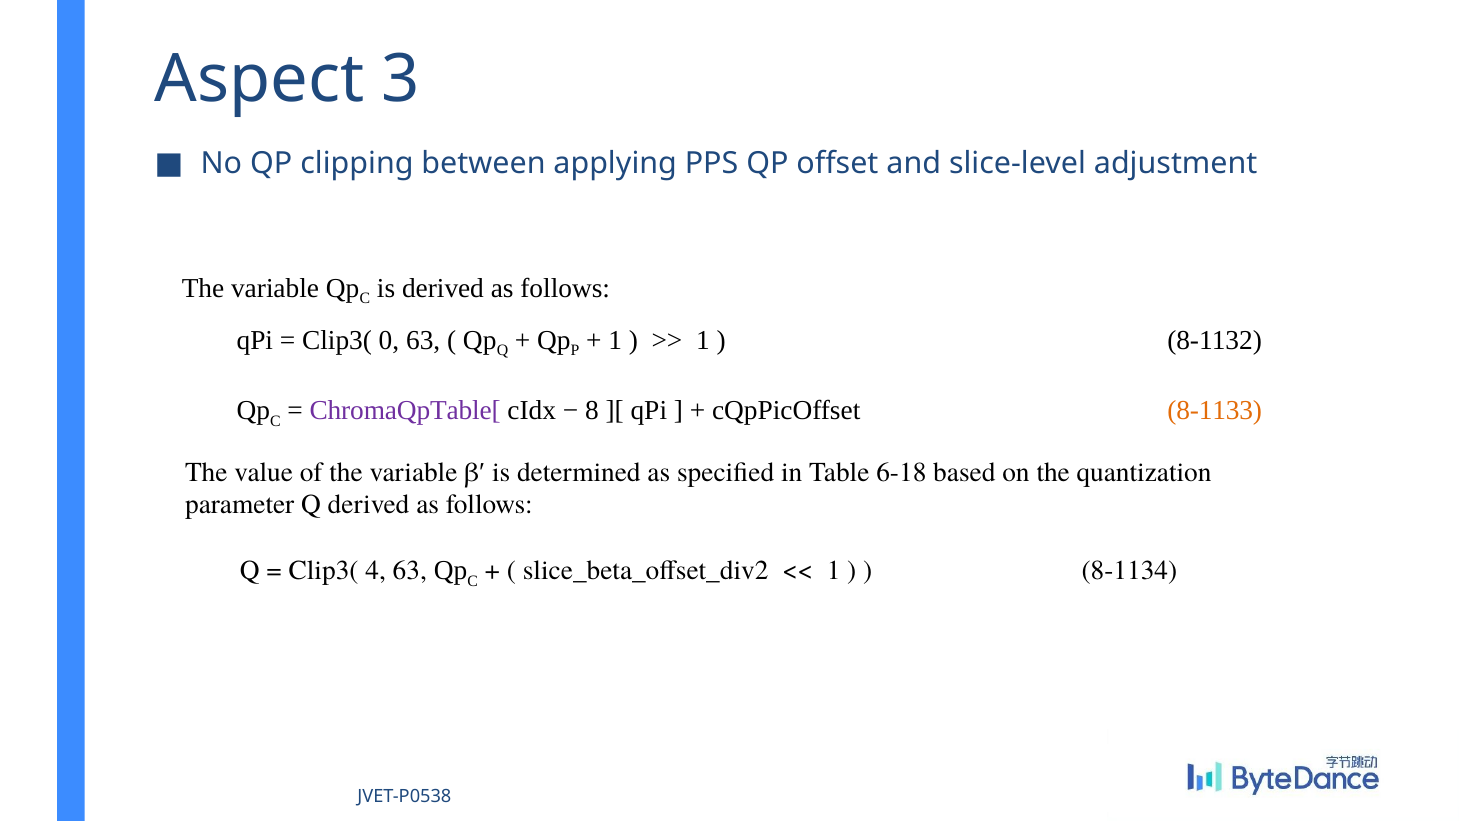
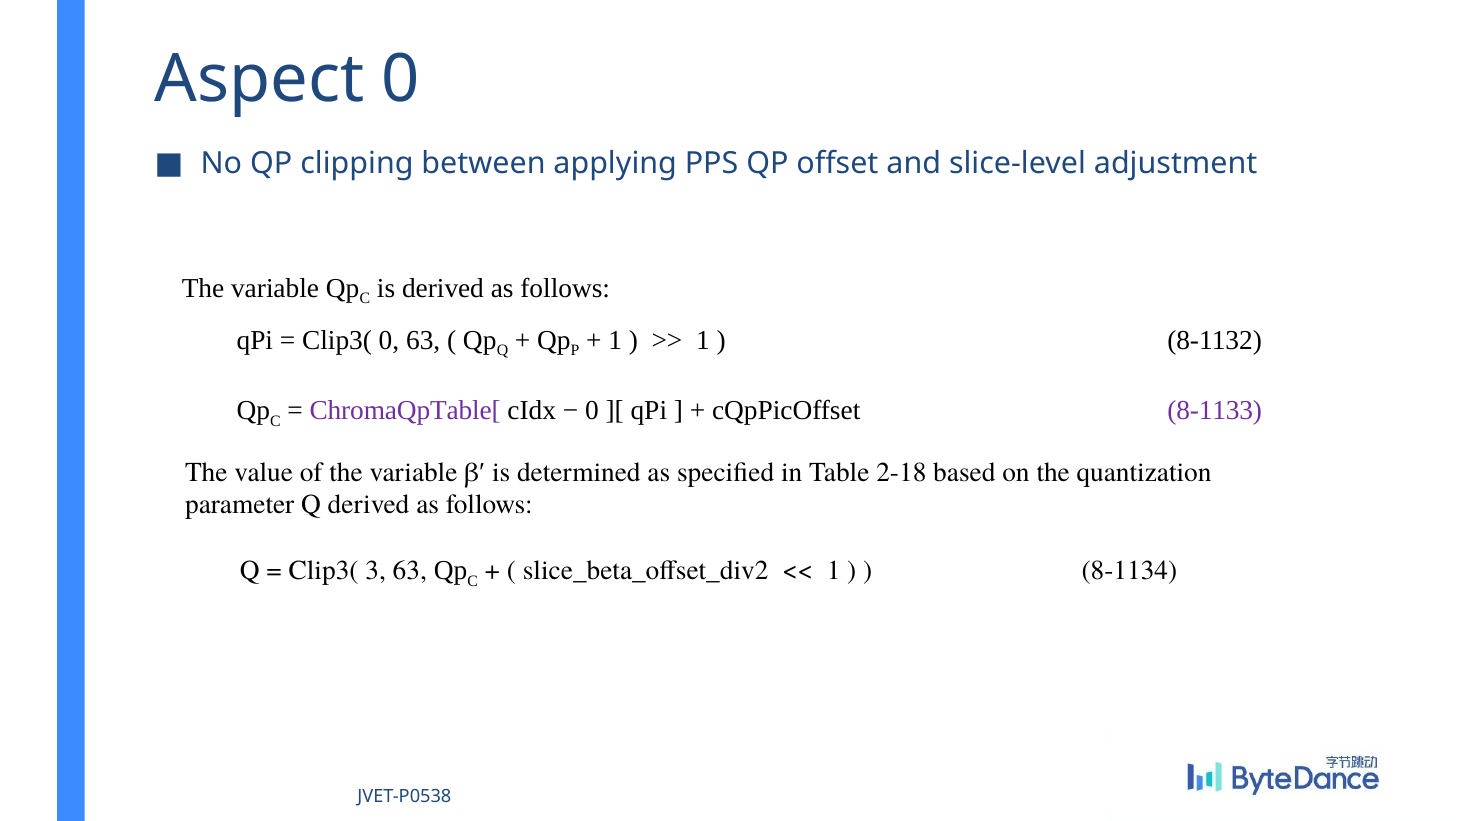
Aspect 3: 3 -> 0
8 at (592, 410): 8 -> 0
8‑1133 colour: orange -> purple
6-18: 6-18 -> 2-18
4: 4 -> 3
